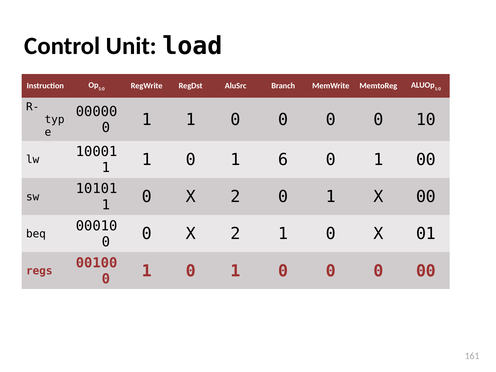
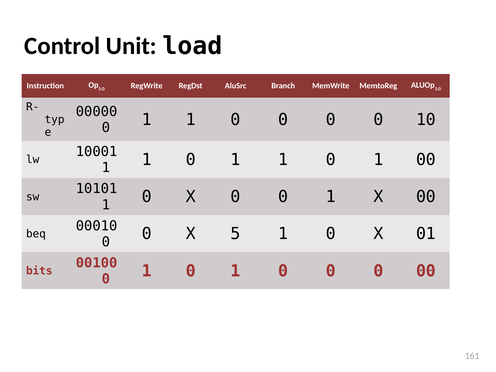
1 0 1 6: 6 -> 1
1 0 X 2: 2 -> 0
0 0 X 2: 2 -> 5
regs: regs -> bits
